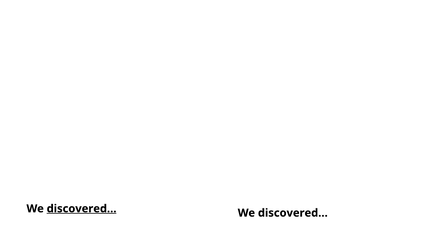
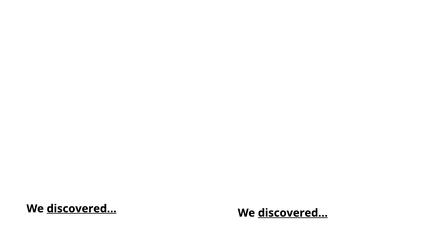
discovered… at (293, 213) underline: none -> present
